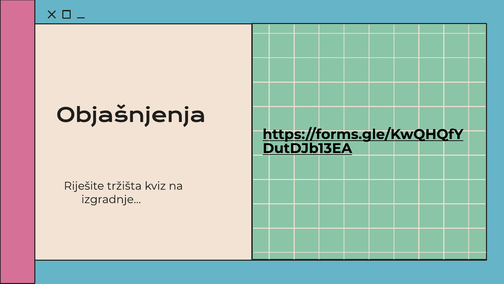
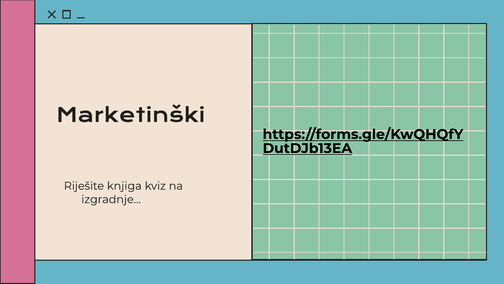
Objašnjenja: Objašnjenja -> Marketinški
tržišta: tržišta -> knjiga
